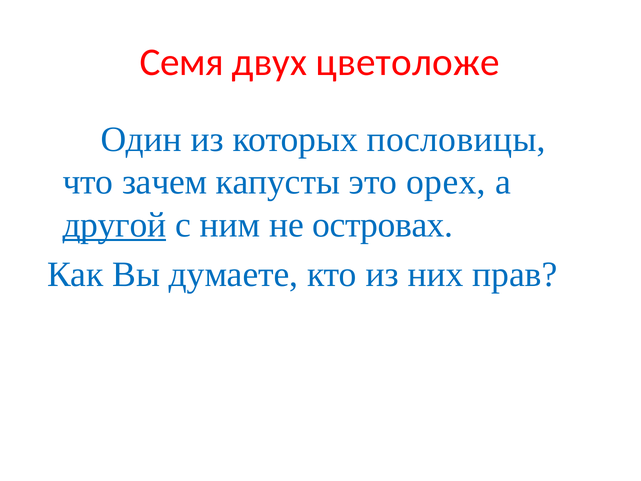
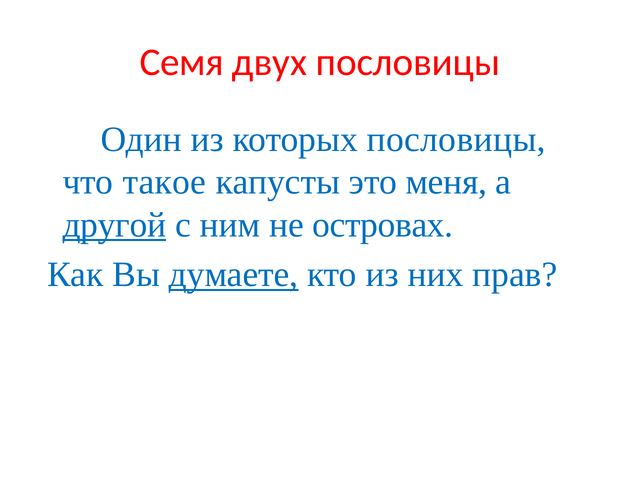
двух цветоложе: цветоложе -> пословицы
зачем: зачем -> такое
орех: орех -> меня
думаете underline: none -> present
